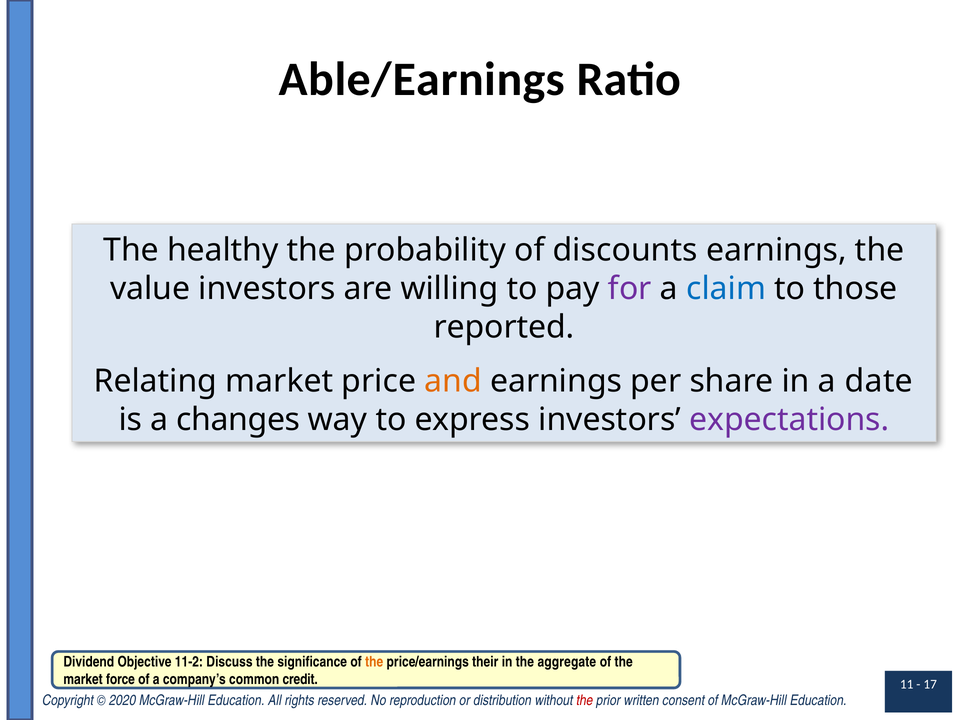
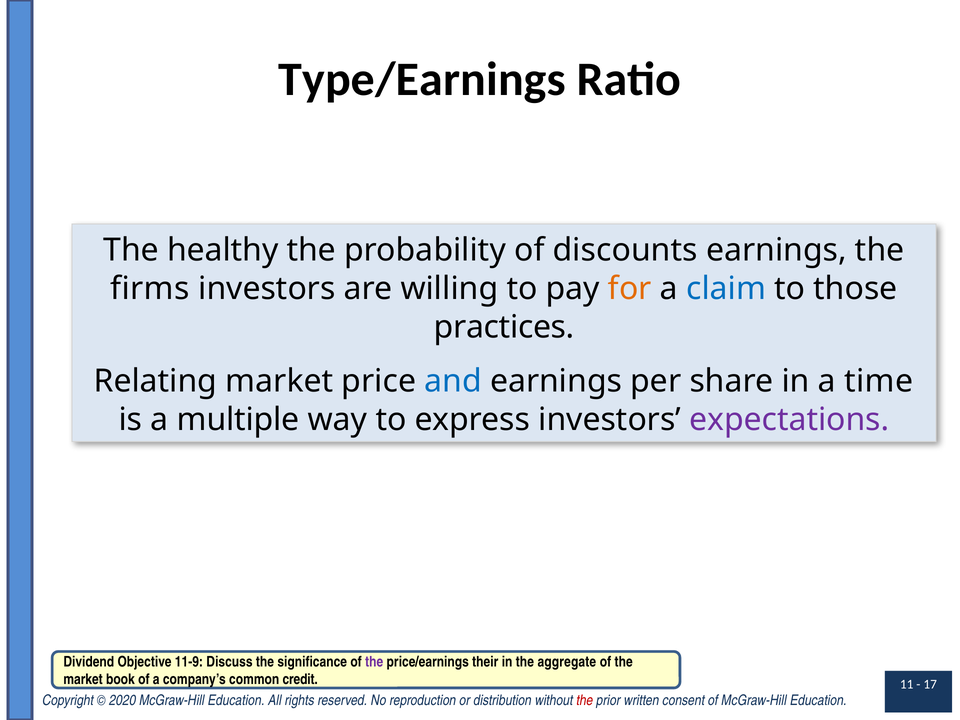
Able/Earnings: Able/Earnings -> Type/Earnings
value: value -> firms
for colour: purple -> orange
reported: reported -> practices
and colour: orange -> blue
date: date -> time
changes: changes -> multiple
11-2: 11-2 -> 11-9
the at (374, 662) colour: orange -> purple
force: force -> book
